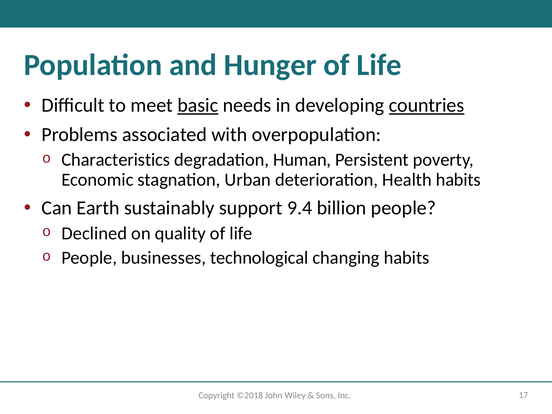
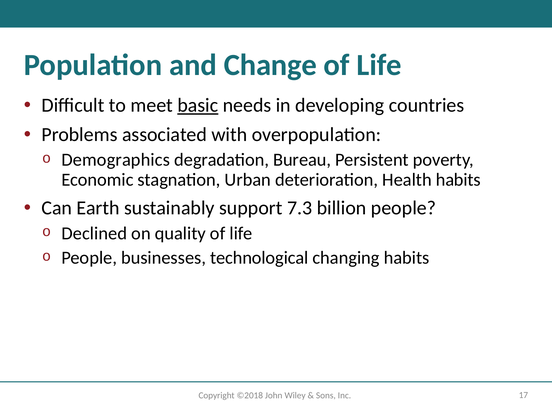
Hunger: Hunger -> Change
countries underline: present -> none
Characteristics: Characteristics -> Demographics
Human: Human -> Bureau
9.4: 9.4 -> 7.3
